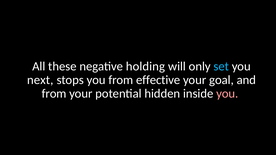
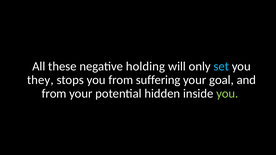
next: next -> they
effective: effective -> suffering
you at (227, 94) colour: pink -> light green
